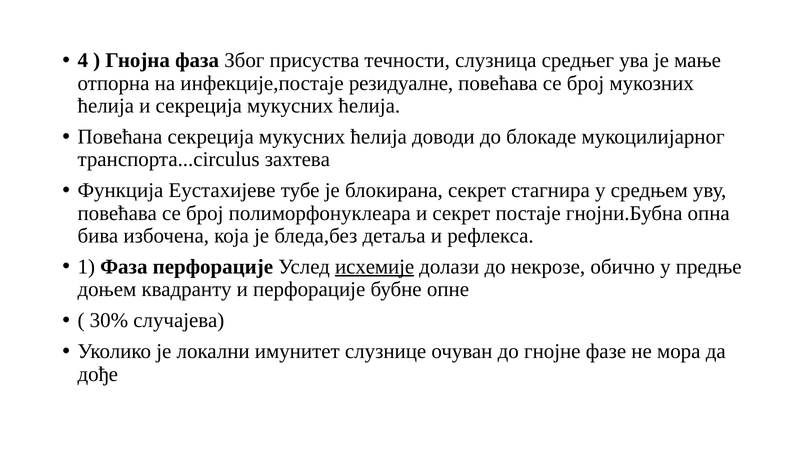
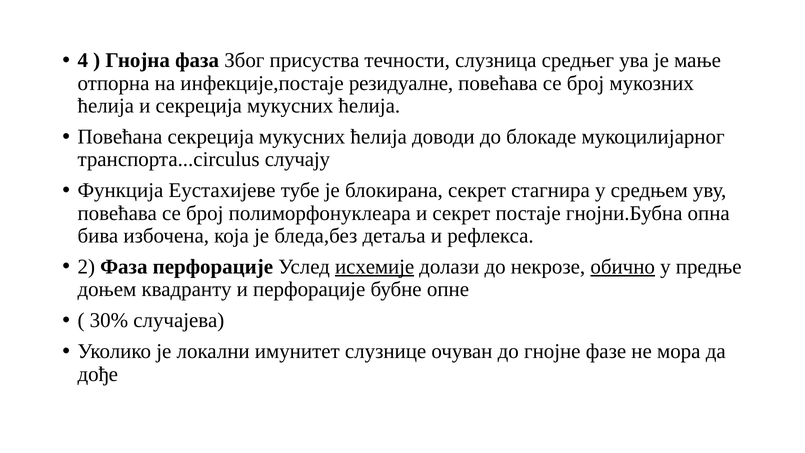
захтева: захтева -> случају
1: 1 -> 2
обично underline: none -> present
